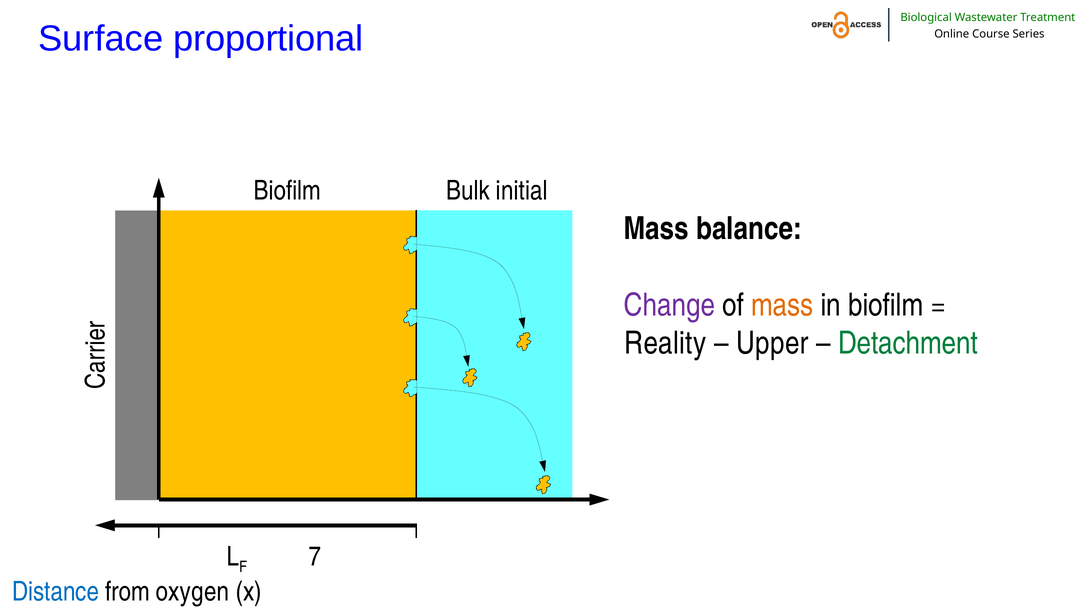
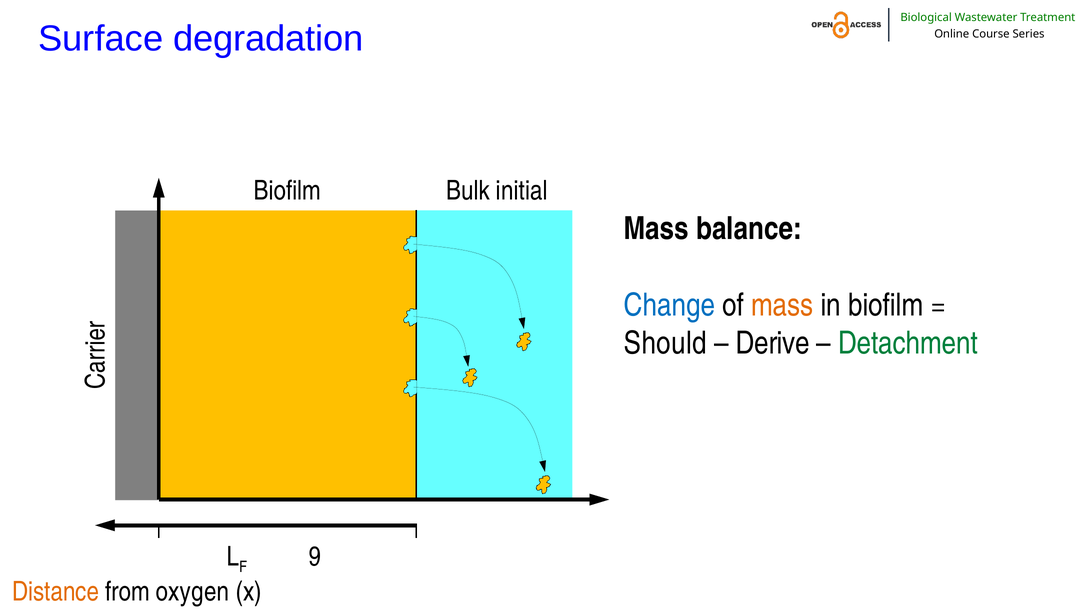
proportional: proportional -> degradation
Change colour: purple -> blue
Reality: Reality -> Should
Upper: Upper -> Derive
7: 7 -> 9
Distance colour: blue -> orange
